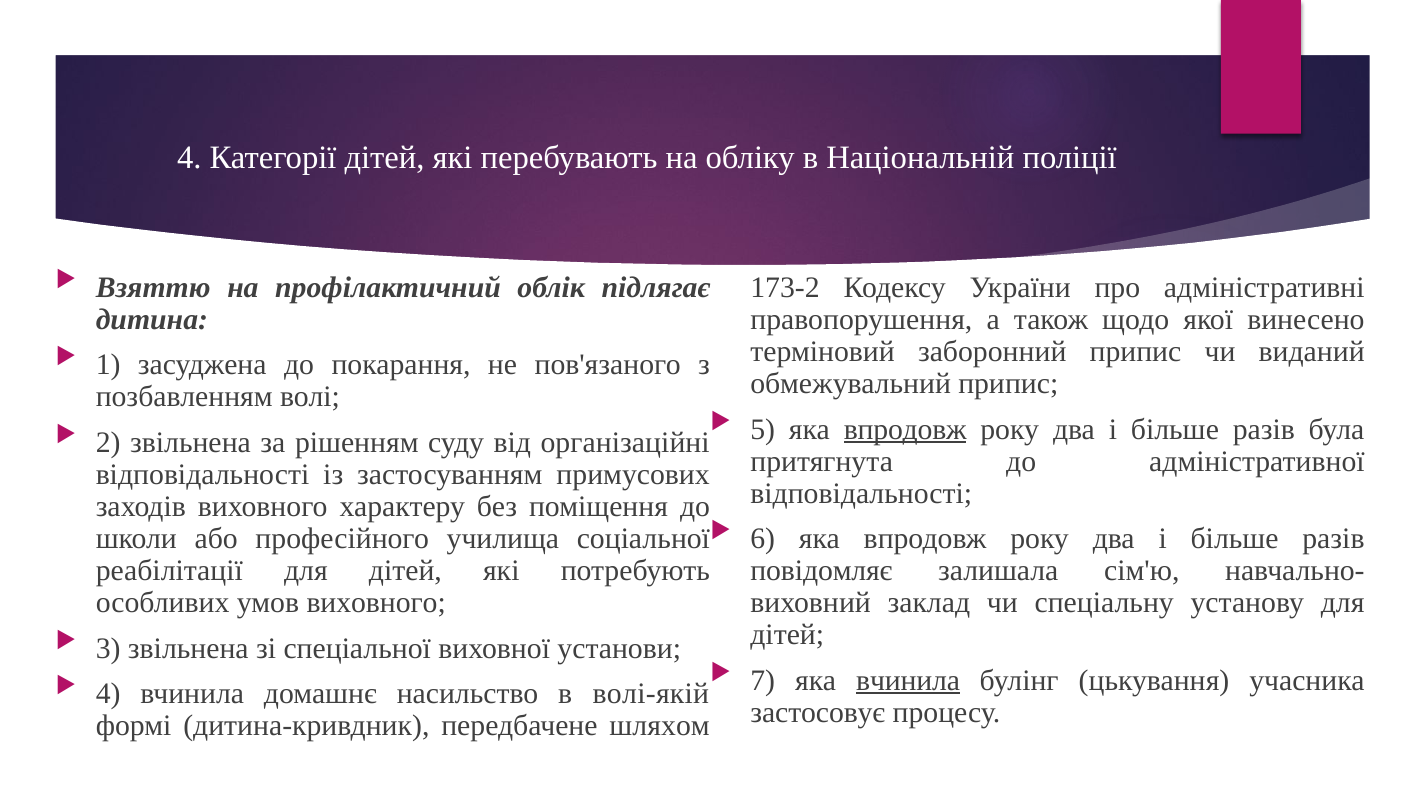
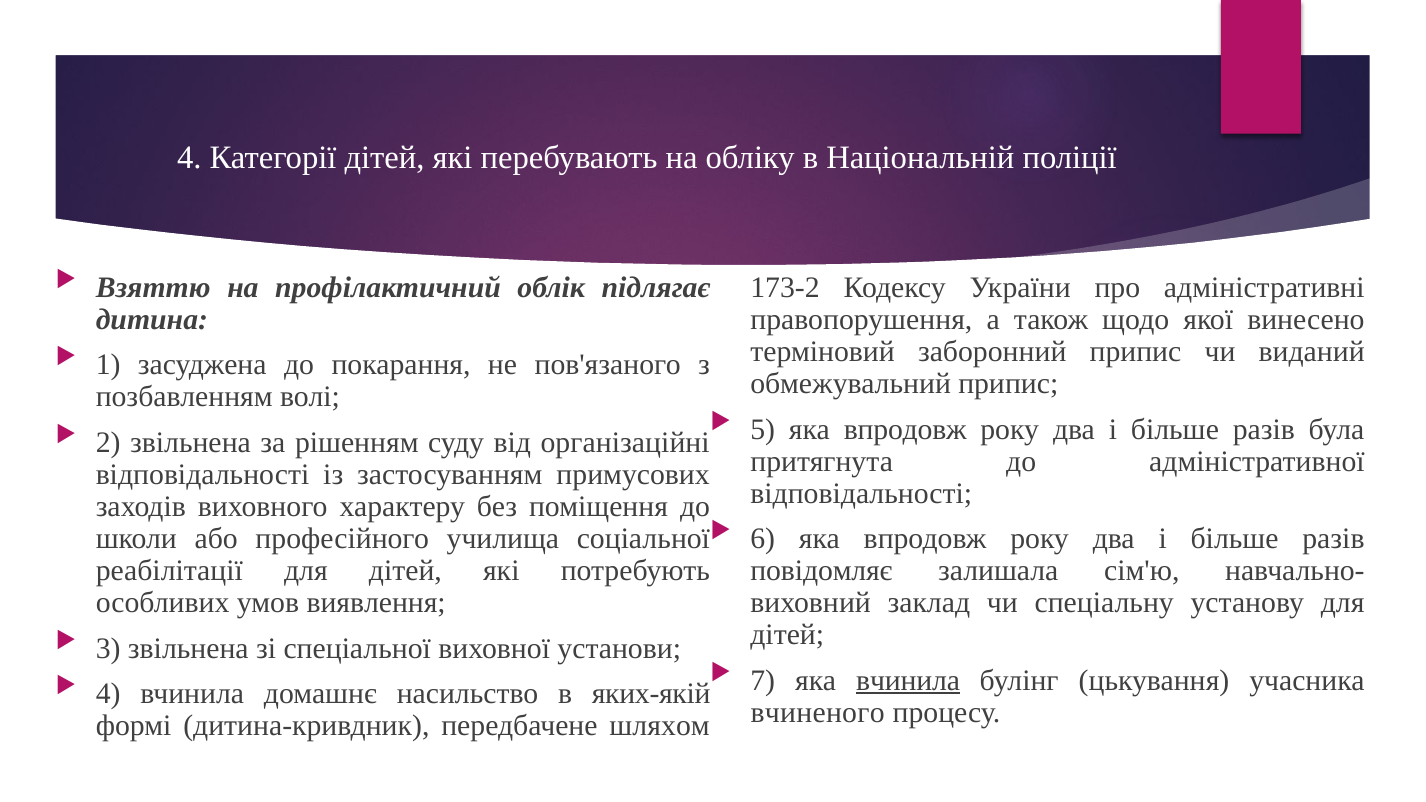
впродовж at (905, 429) underline: present -> none
умов виховного: виховного -> виявлення
волі-якій: волі-якій -> яких-якій
застосовує: застосовує -> вчиненого
